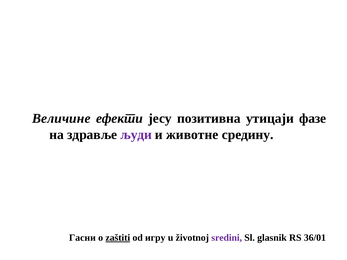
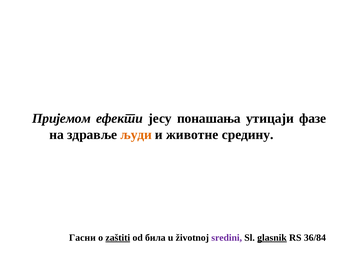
Величине: Величине -> Пријемом
позитивна: позитивна -> понашања
људи colour: purple -> orange
игру: игру -> била
glasnik underline: none -> present
36/01: 36/01 -> 36/84
